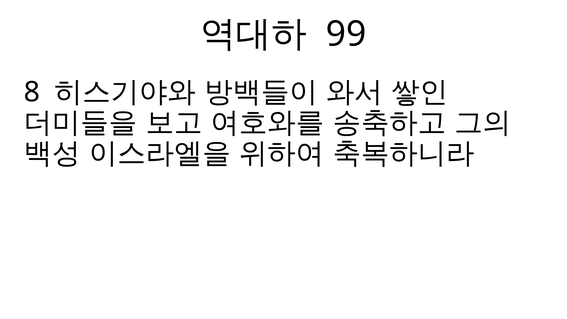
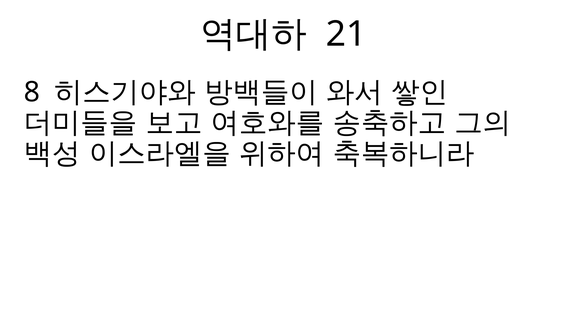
99: 99 -> 21
